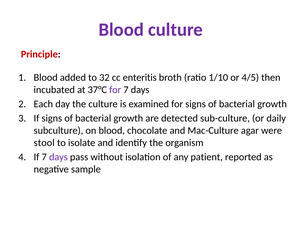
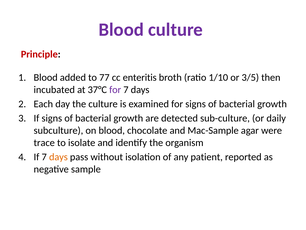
32: 32 -> 77
4/5: 4/5 -> 3/5
Mac-Culture: Mac-Culture -> Mac-Sample
stool: stool -> trace
days at (58, 157) colour: purple -> orange
